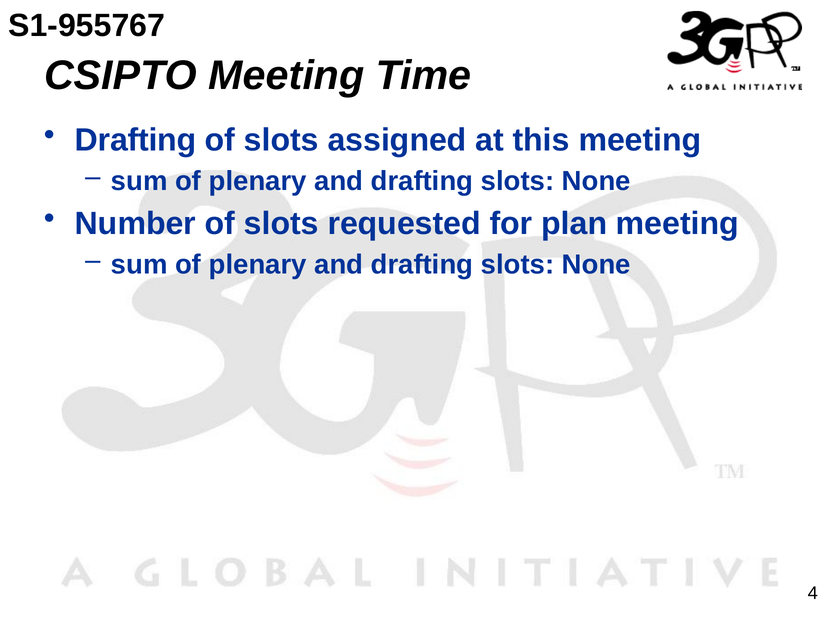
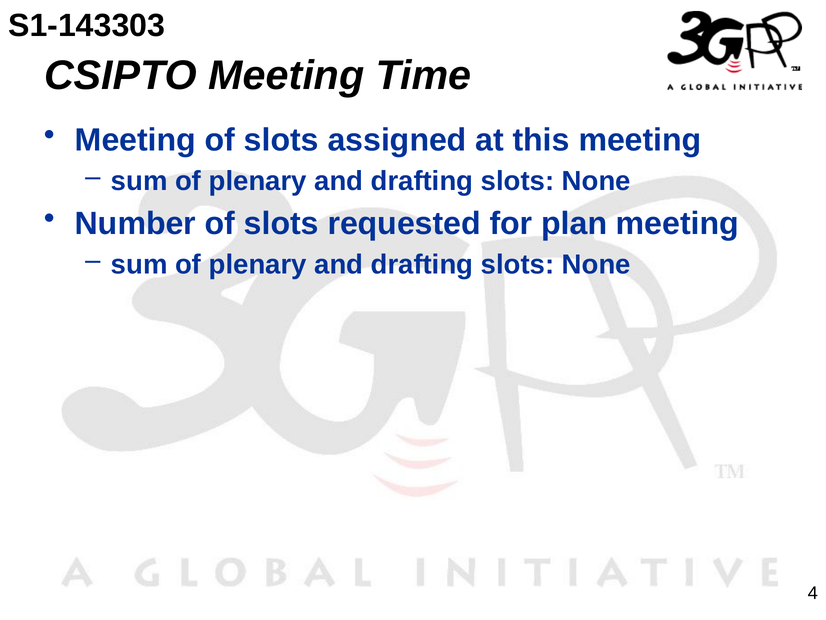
S1-955767: S1-955767 -> S1-143303
Drafting at (136, 140): Drafting -> Meeting
